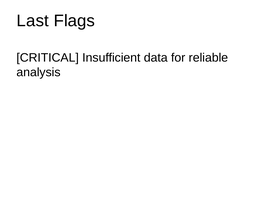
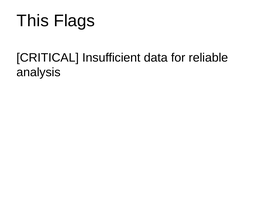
Last: Last -> This
